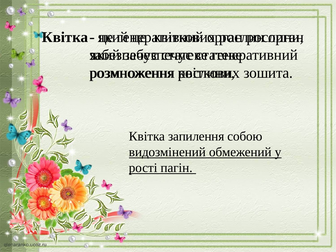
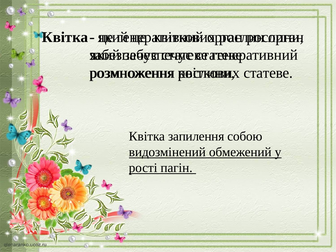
зошита at (268, 73): зошита -> статеве
